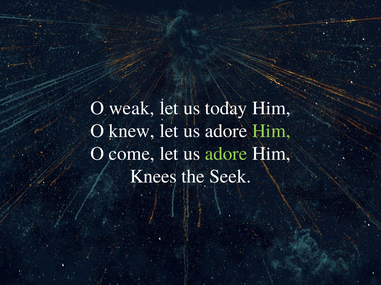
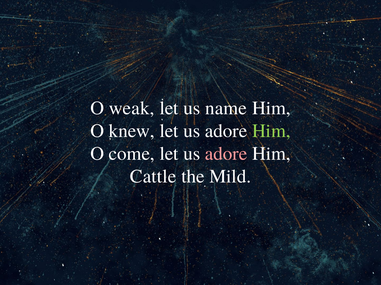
today: today -> name
adore at (226, 154) colour: light green -> pink
Knees: Knees -> Cattle
Seek: Seek -> Mild
